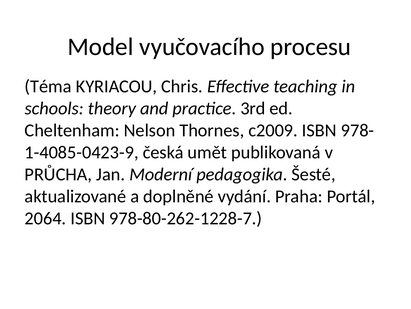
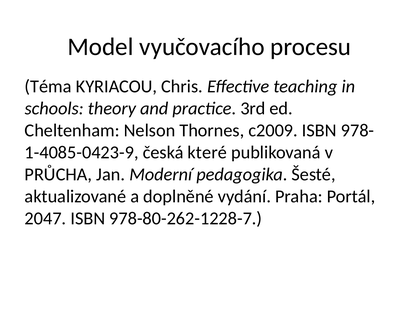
umět: umět -> které
2064: 2064 -> 2047
